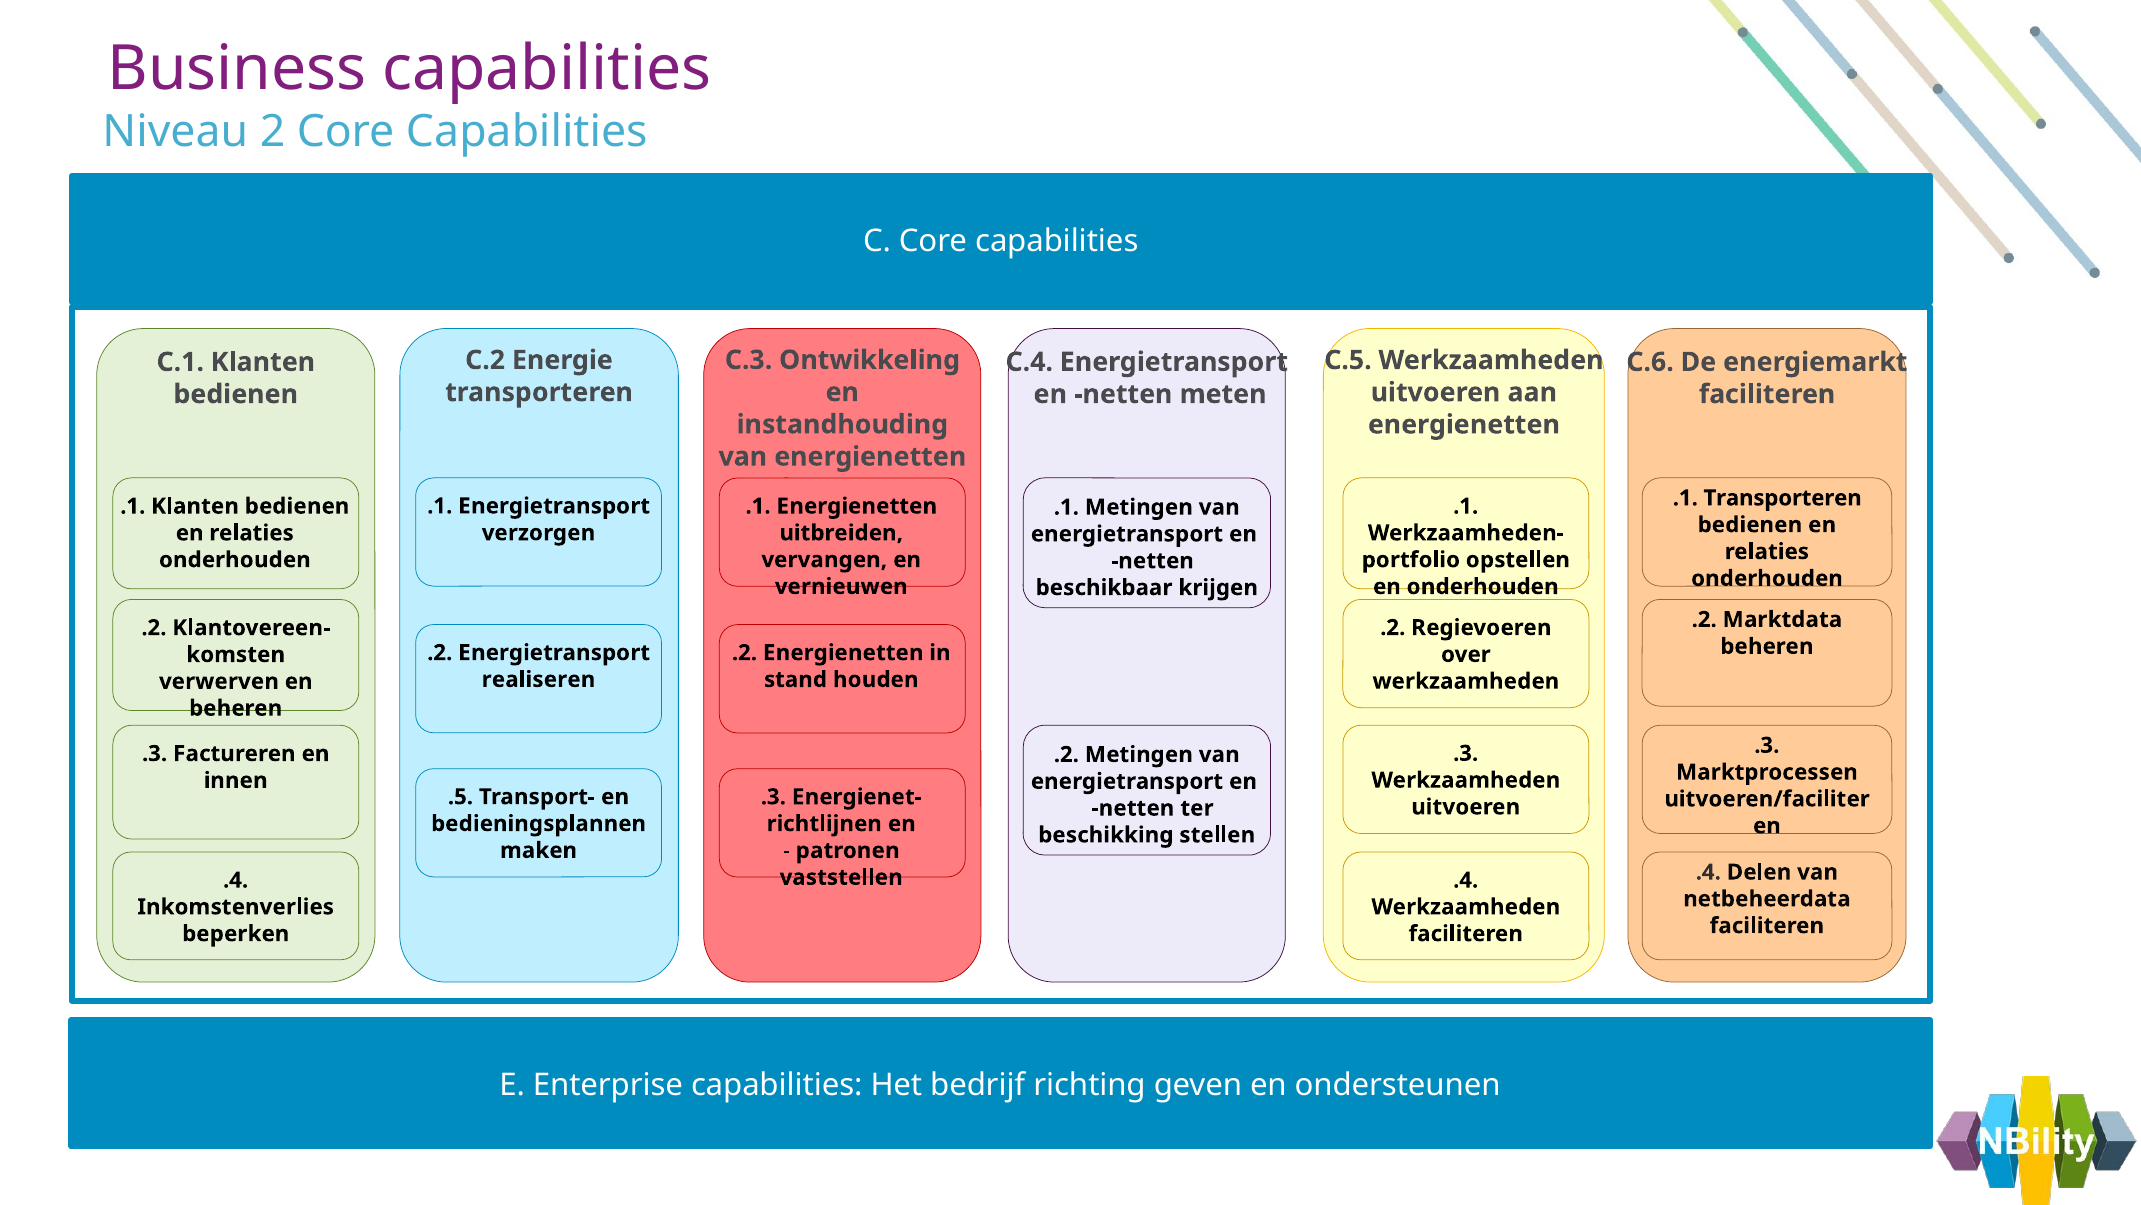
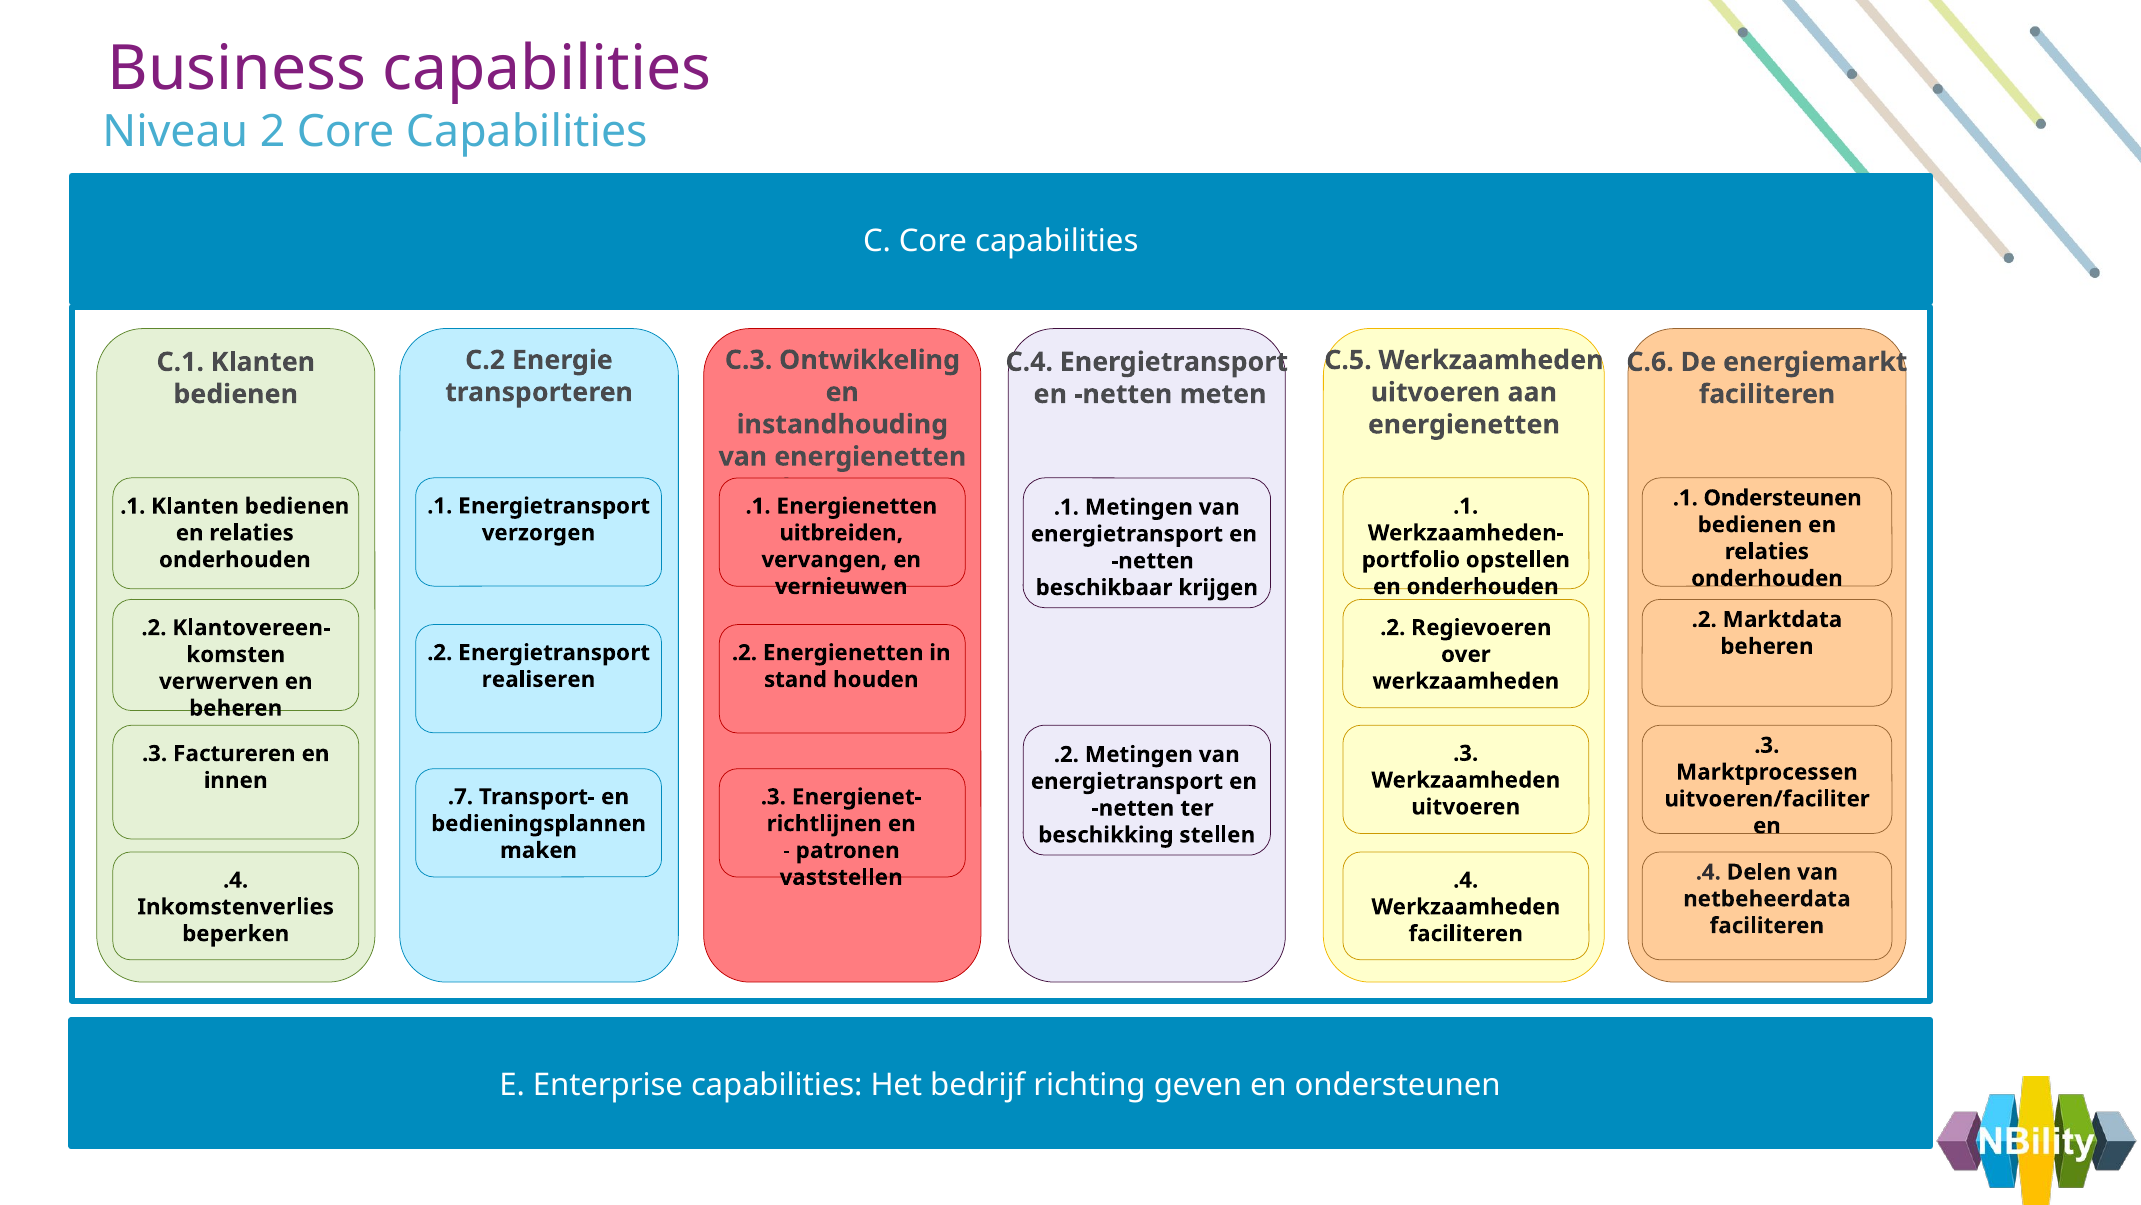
.1 Transporteren: Transporteren -> Ondersteunen
.5: .5 -> .7
